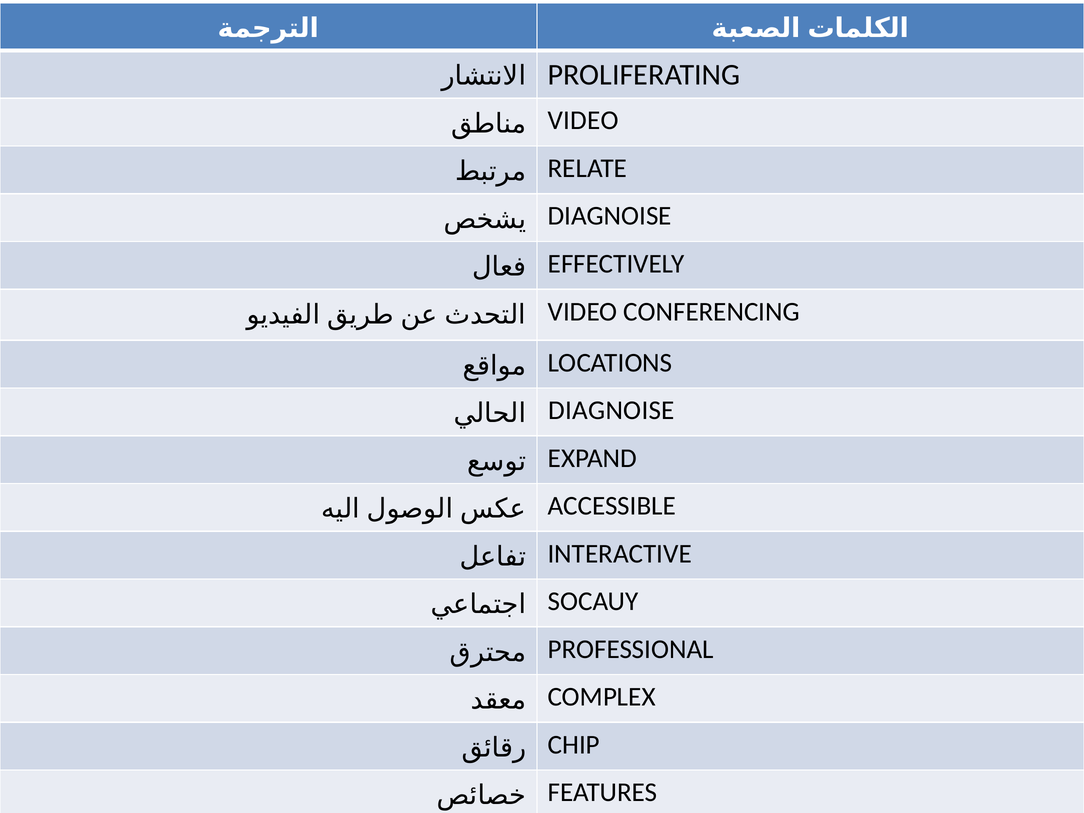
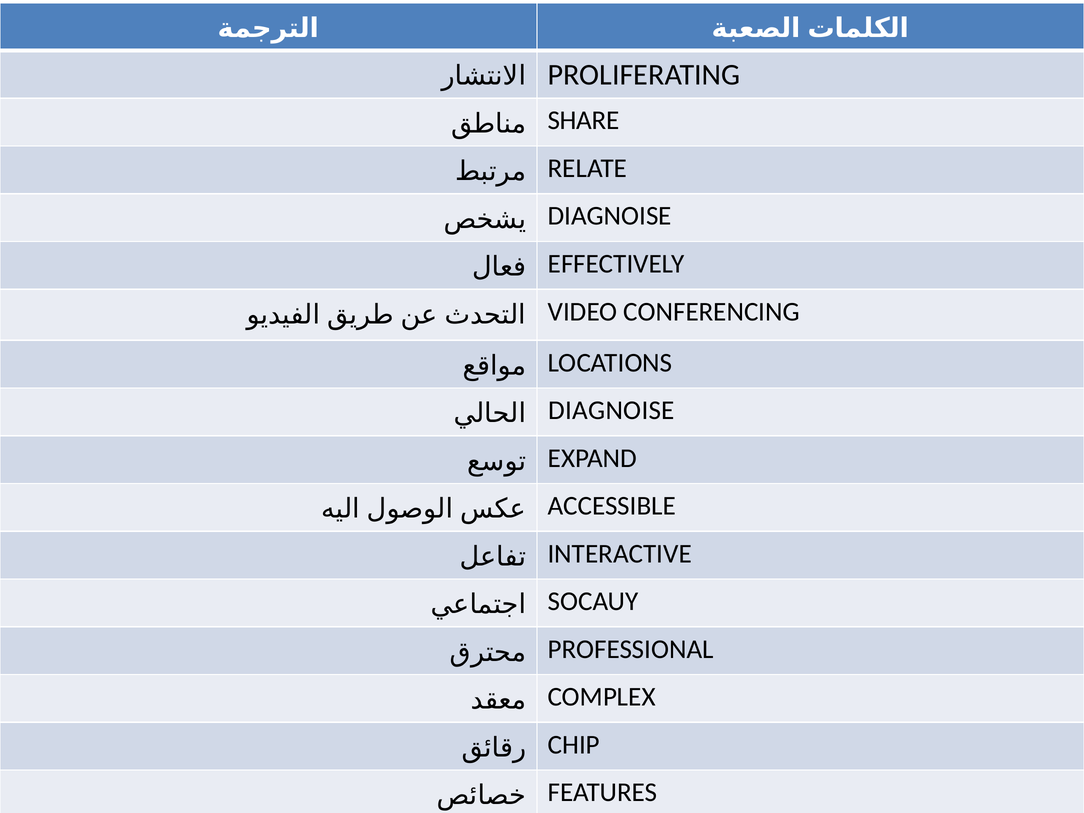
VIDEO at (583, 121): VIDEO -> SHARE
